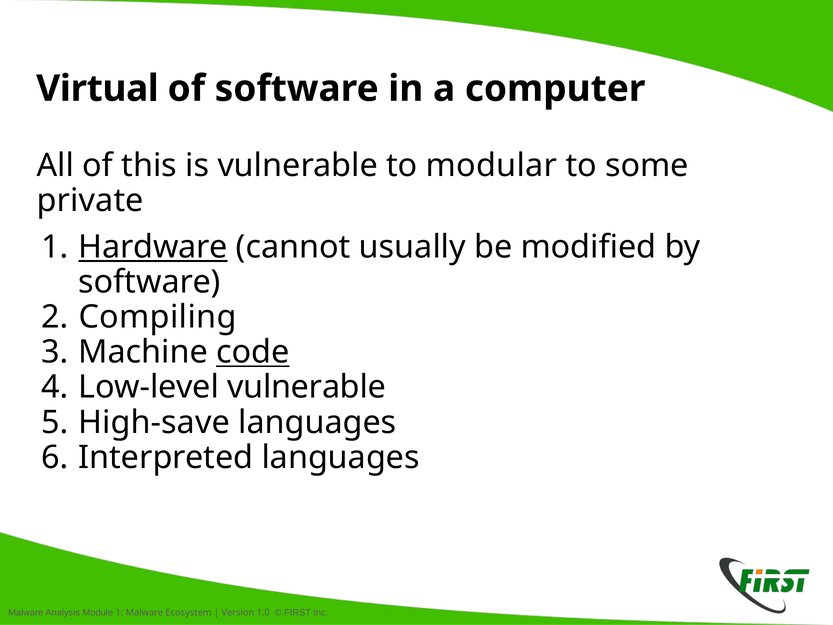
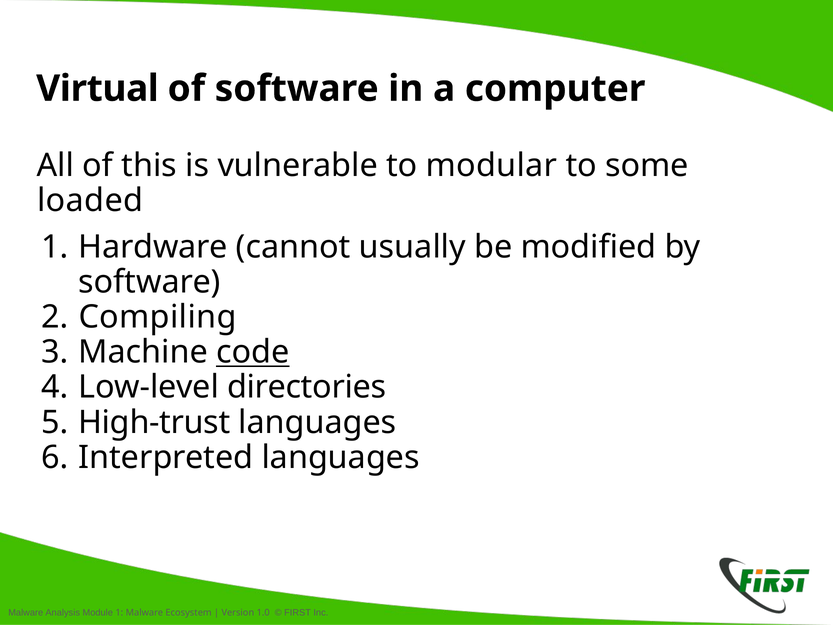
private: private -> loaded
Hardware underline: present -> none
Low-level vulnerable: vulnerable -> directories
High-save: High-save -> High-trust
